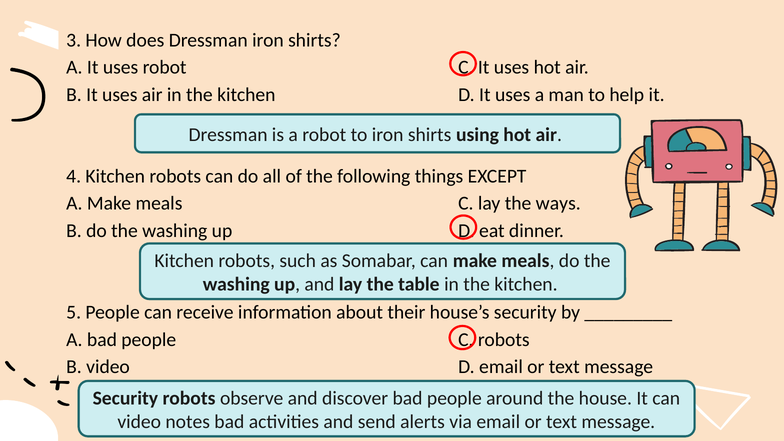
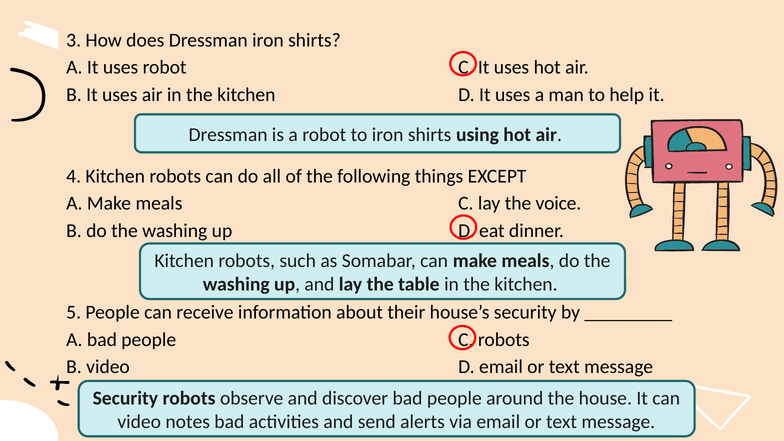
ways: ways -> voice
